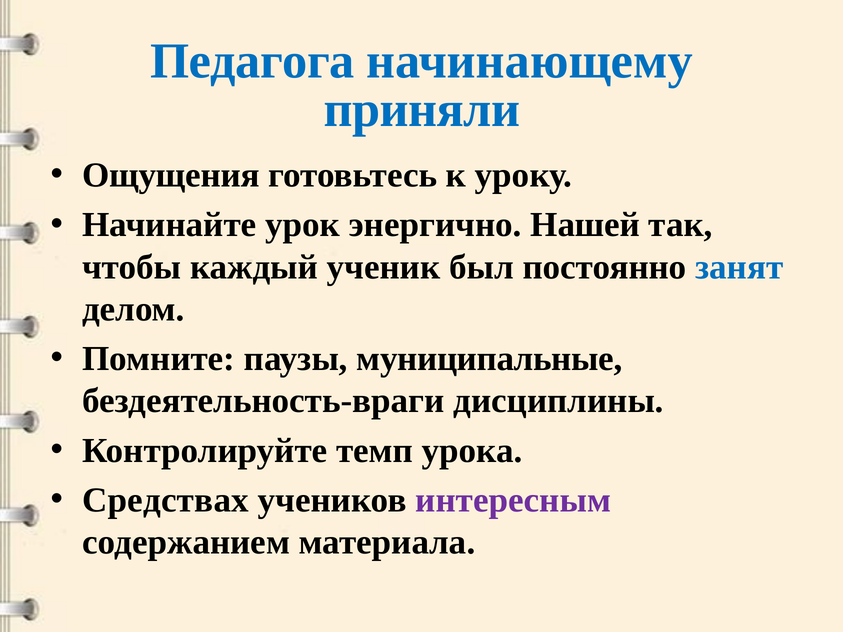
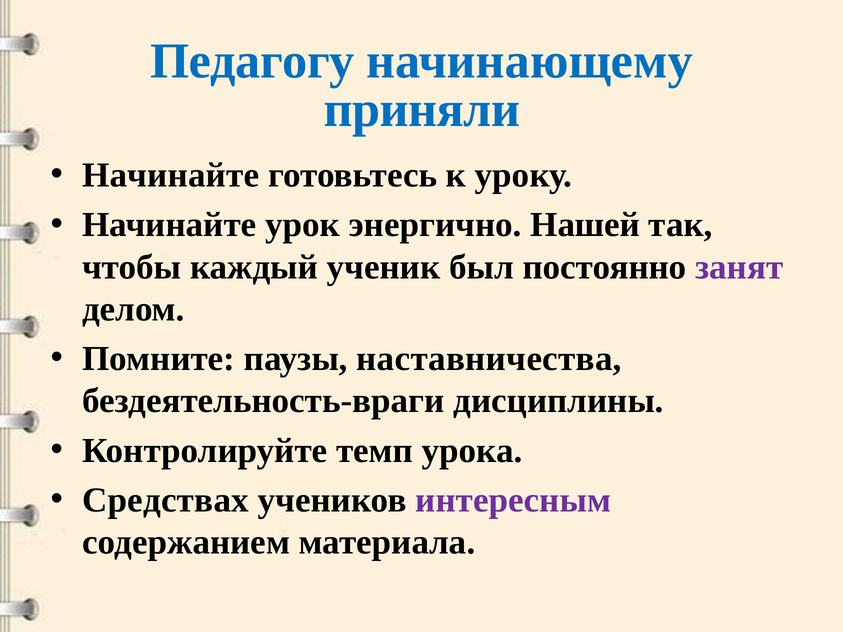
Педагога: Педагога -> Педагогу
Ощущения at (171, 175): Ощущения -> Начинайте
занят colour: blue -> purple
муниципальные: муниципальные -> наставничества
